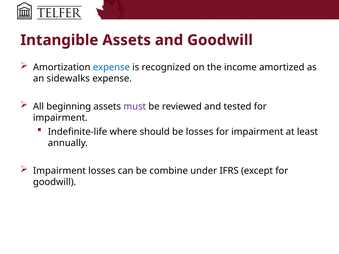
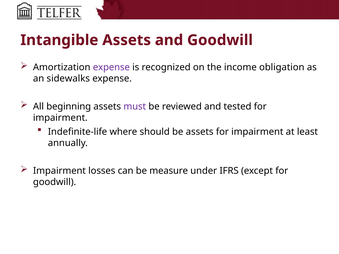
expense at (111, 67) colour: blue -> purple
amortized: amortized -> obligation
be losses: losses -> assets
combine: combine -> measure
